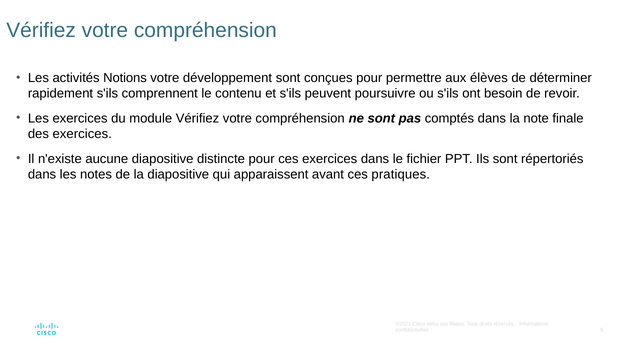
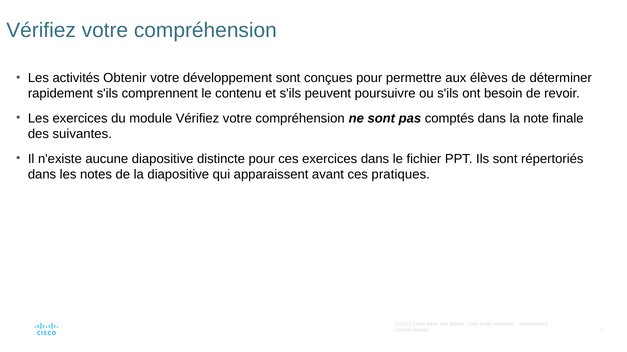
Notions: Notions -> Obtenir
des exercices: exercices -> suivantes
